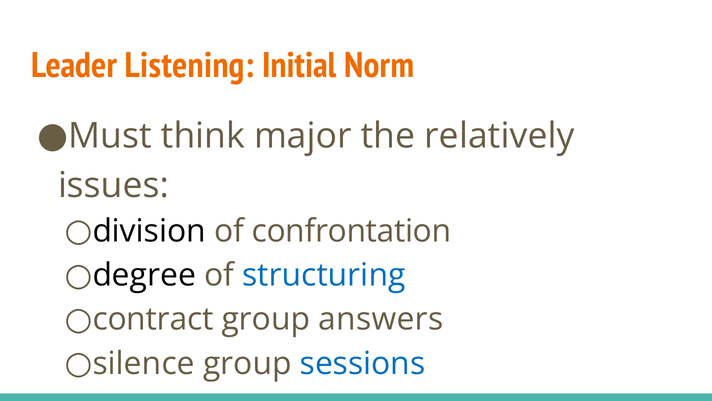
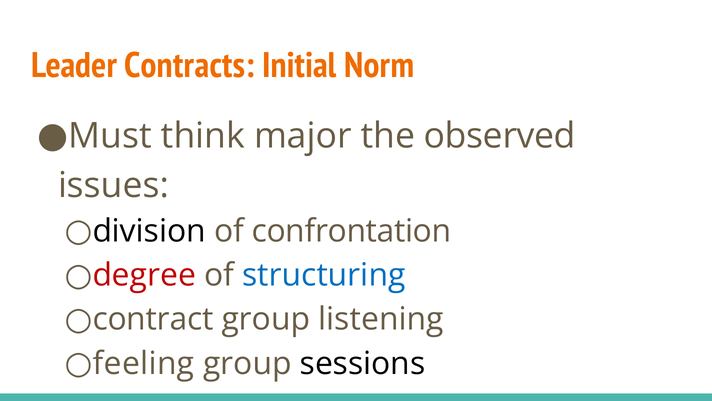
Listening: Listening -> Contracts
relatively: relatively -> observed
degree colour: black -> red
answers: answers -> listening
silence: silence -> feeling
sessions colour: blue -> black
